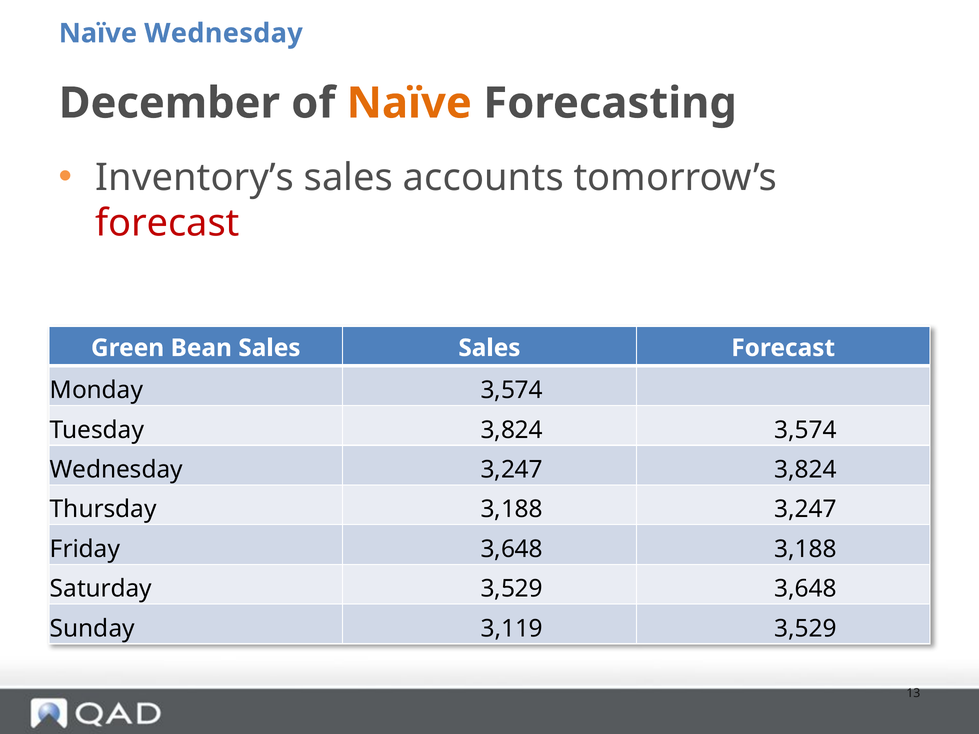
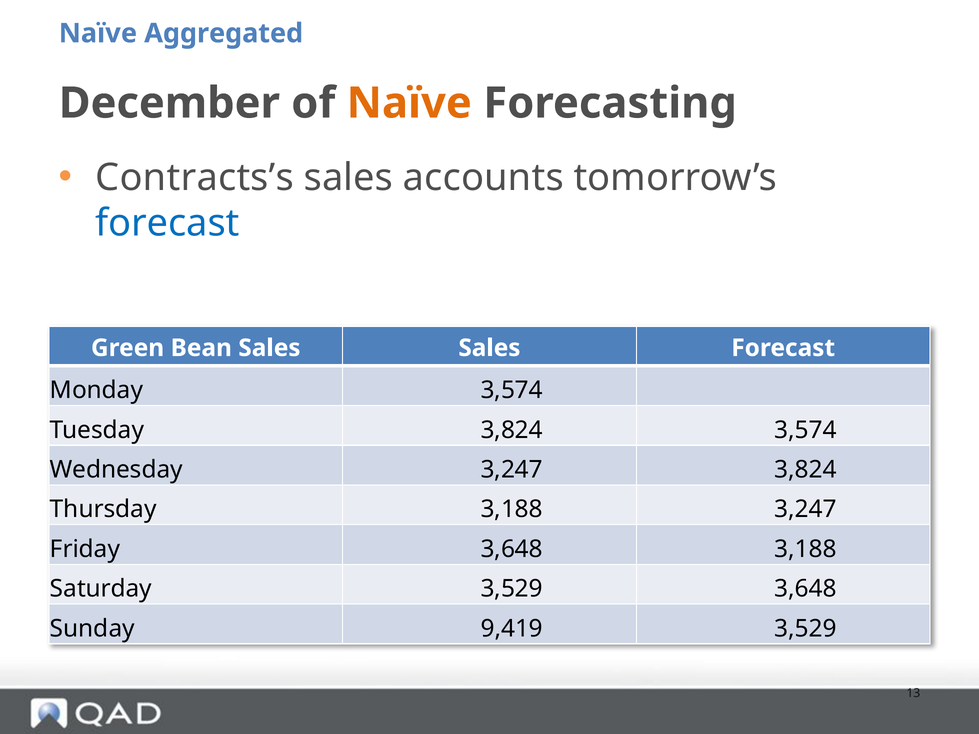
Naïve Wednesday: Wednesday -> Aggregated
Inventory’s: Inventory’s -> Contracts’s
forecast at (167, 223) colour: red -> blue
3,119: 3,119 -> 9,419
